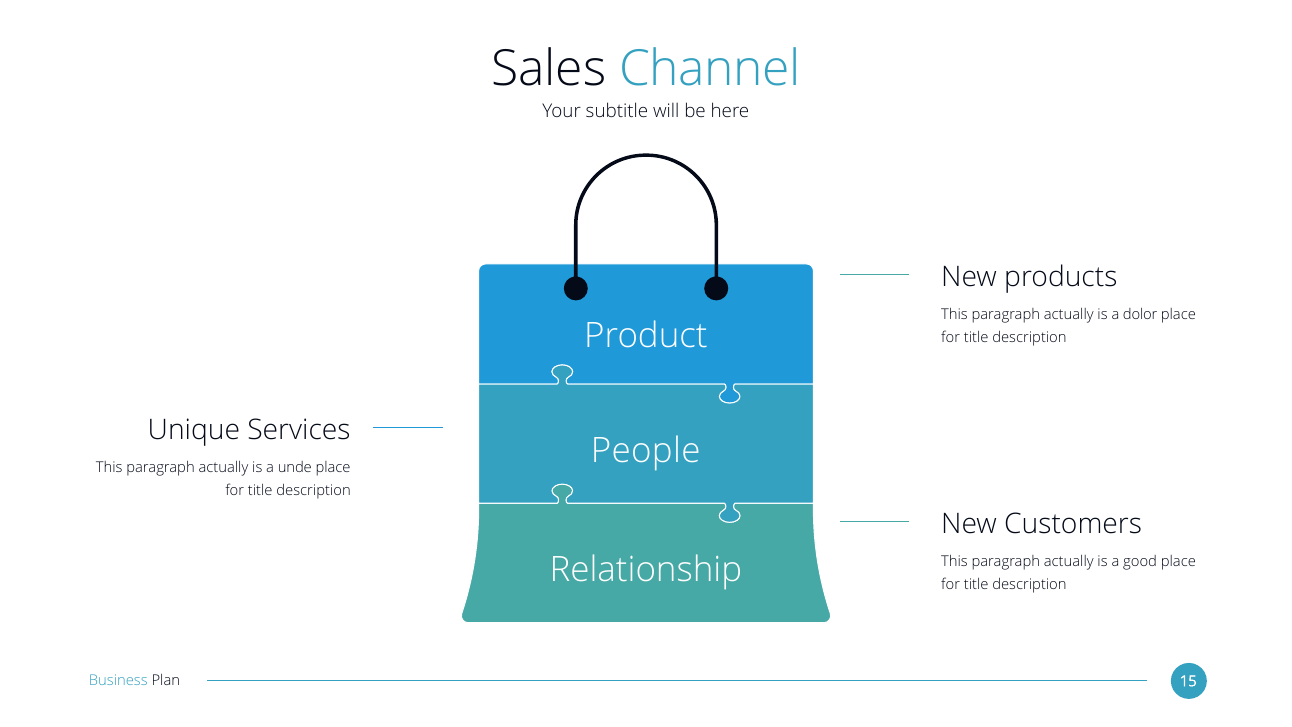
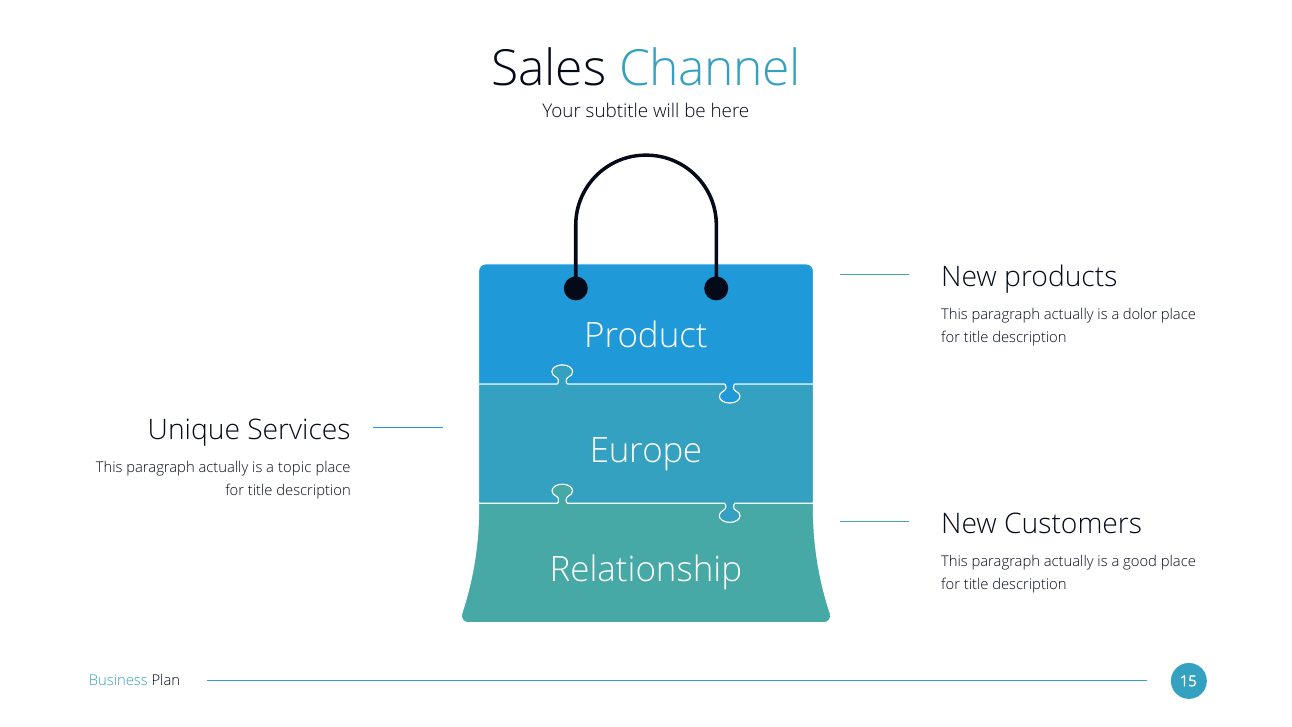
People: People -> Europe
unde: unde -> topic
